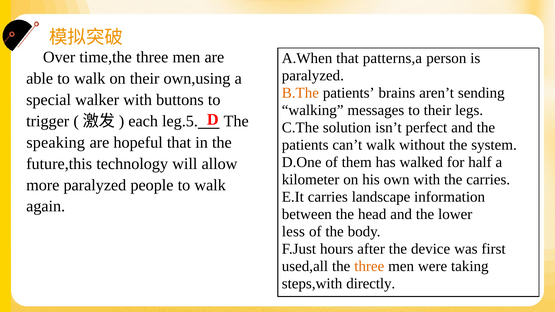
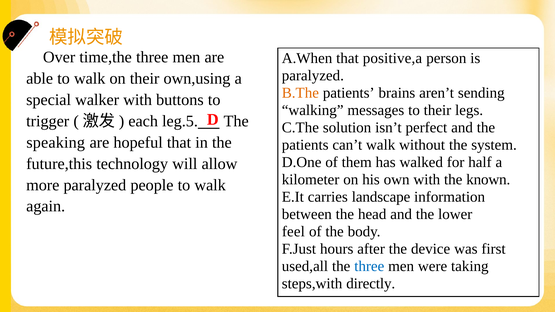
patterns,a: patterns,a -> positive,a
the carries: carries -> known
less: less -> feel
three at (369, 266) colour: orange -> blue
